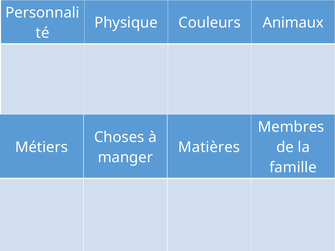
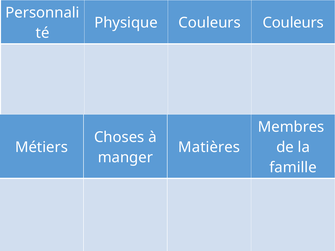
Couleurs Animaux: Animaux -> Couleurs
